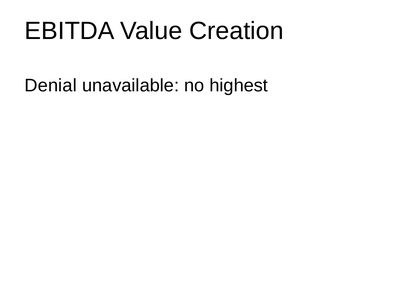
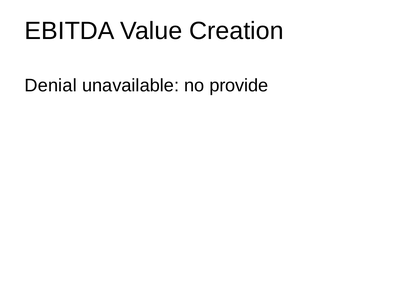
highest: highest -> provide
